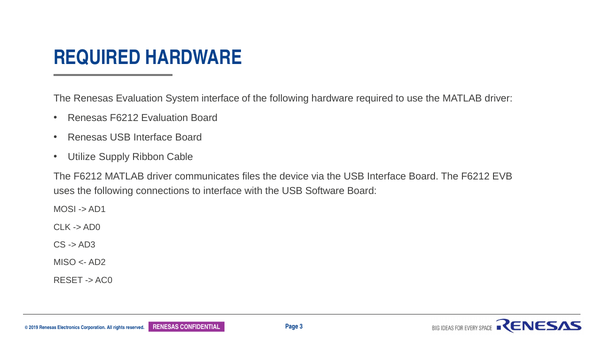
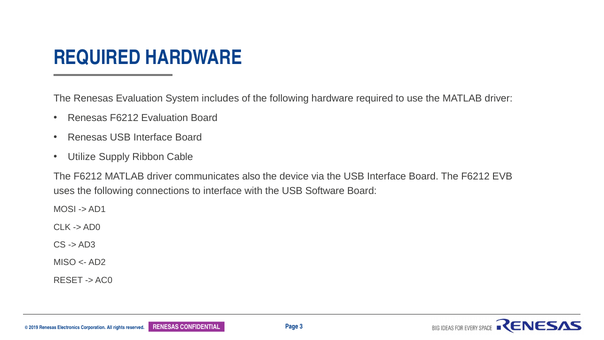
System interface: interface -> includes
files: files -> also
